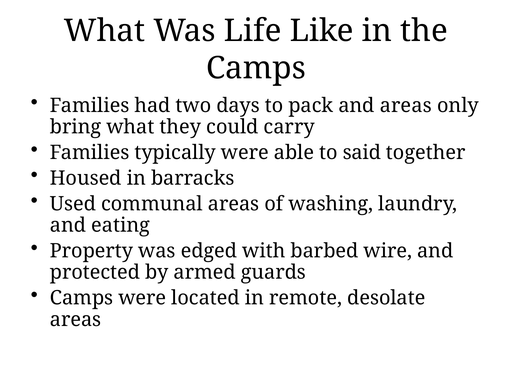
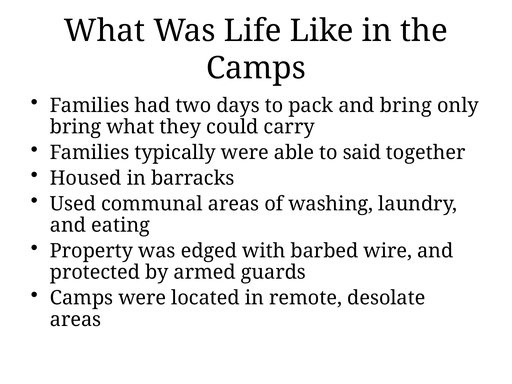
and areas: areas -> bring
